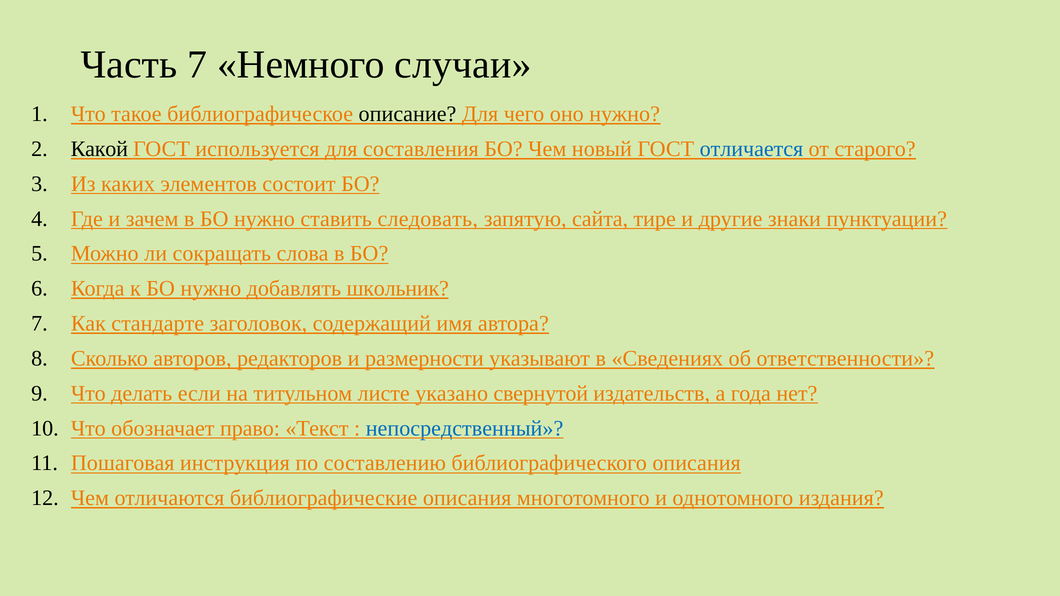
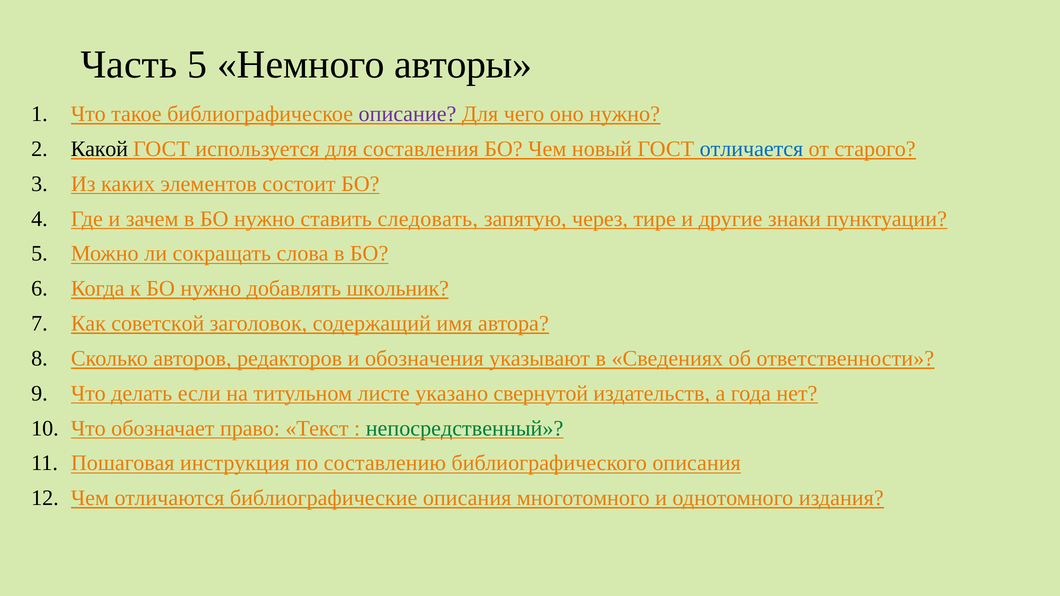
Часть 7: 7 -> 5
случаи: случаи -> авторы
описание colour: black -> purple
сайта: сайта -> через
стандарте: стандарте -> советской
размерности: размерности -> обозначения
непосредственный colour: blue -> green
